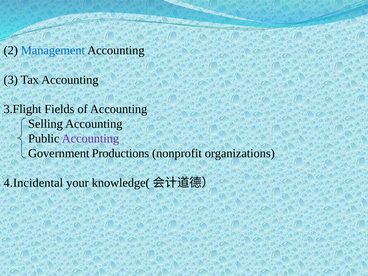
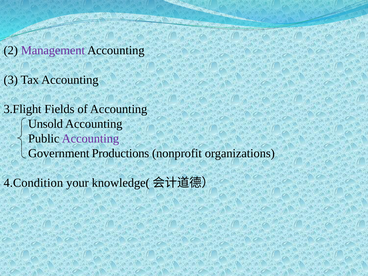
Management colour: blue -> purple
Selling: Selling -> Unsold
4.Incidental: 4.Incidental -> 4.Condition
